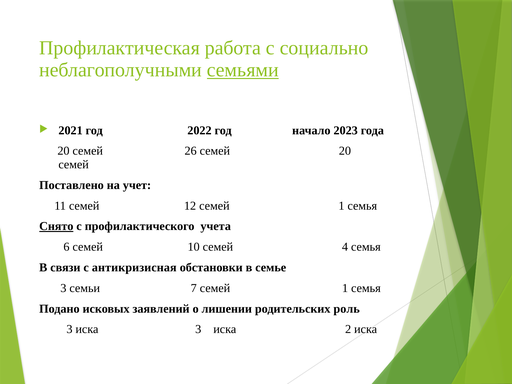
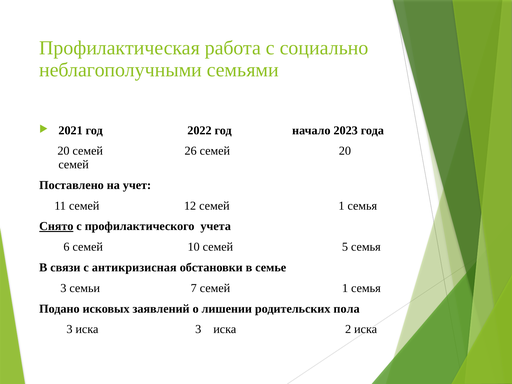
семьями underline: present -> none
4: 4 -> 5
роль: роль -> пола
